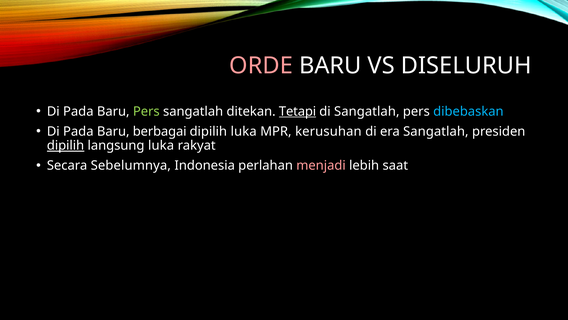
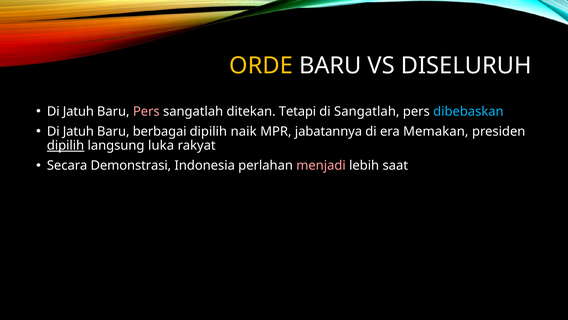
ORDE colour: pink -> yellow
Pada at (78, 111): Pada -> Jatuh
Pers at (146, 111) colour: light green -> pink
Tetapi underline: present -> none
Pada at (78, 131): Pada -> Jatuh
dipilih luka: luka -> naik
kerusuhan: kerusuhan -> jabatannya
era Sangatlah: Sangatlah -> Memakan
Sebelumnya: Sebelumnya -> Demonstrasi
